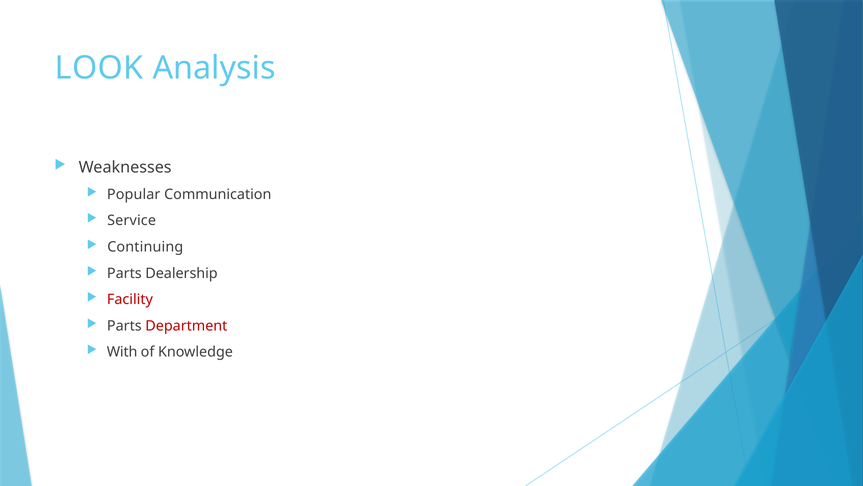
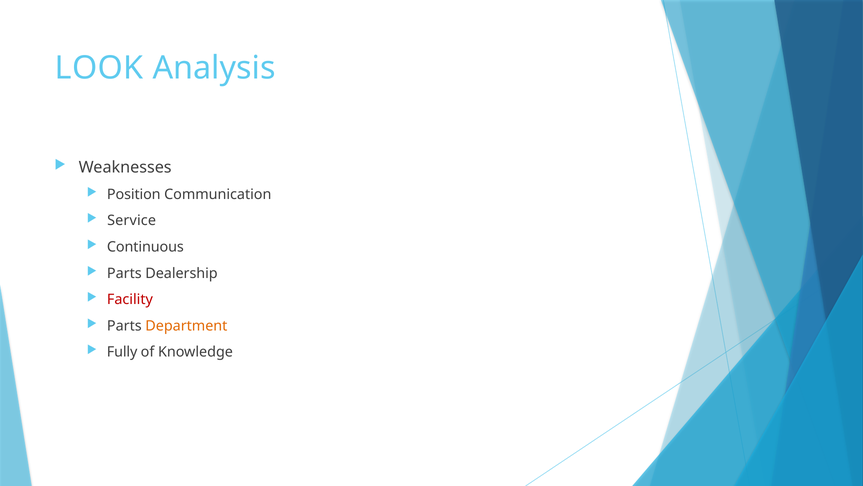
Popular: Popular -> Position
Continuing: Continuing -> Continuous
Department colour: red -> orange
With: With -> Fully
